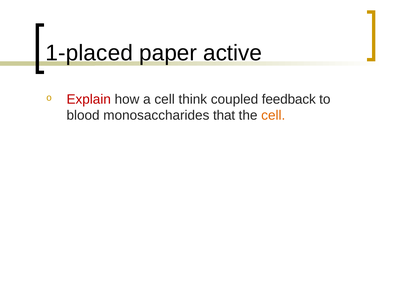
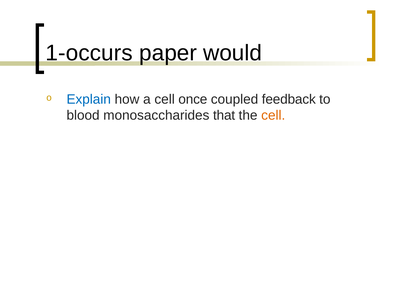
1-placed: 1-placed -> 1-occurs
active: active -> would
Explain colour: red -> blue
think: think -> once
